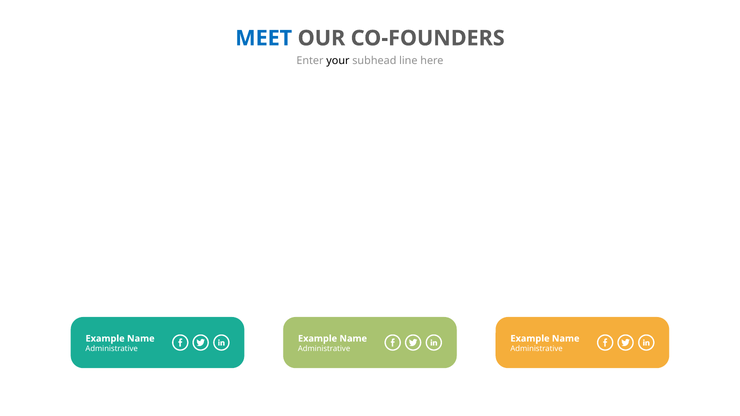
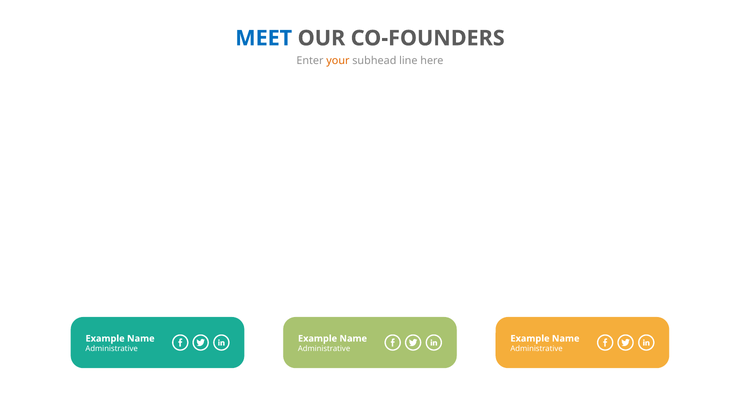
your colour: black -> orange
